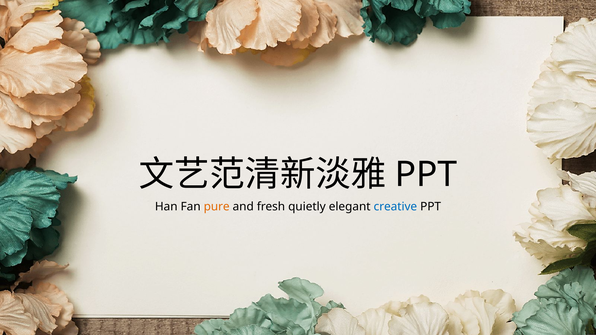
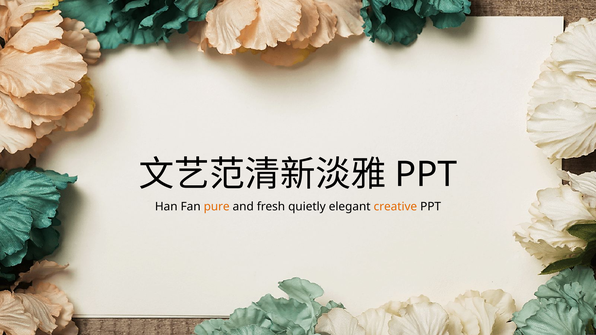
creative colour: blue -> orange
